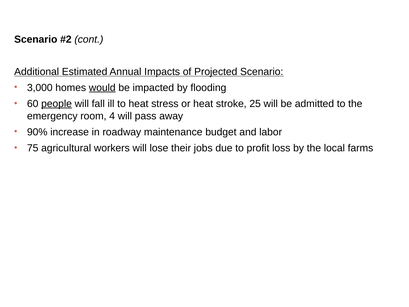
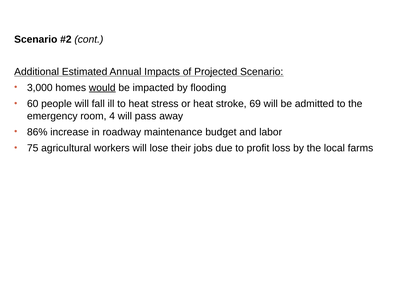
people underline: present -> none
25: 25 -> 69
90%: 90% -> 86%
